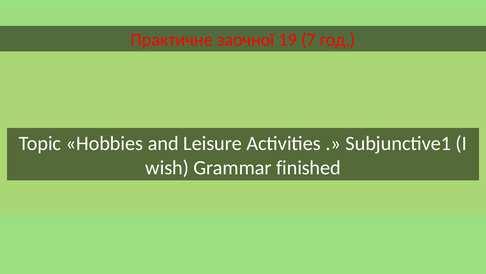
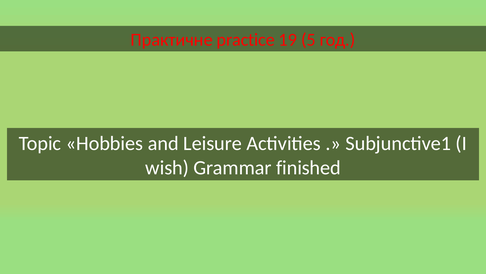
заочної: заочної -> practice
7: 7 -> 5
